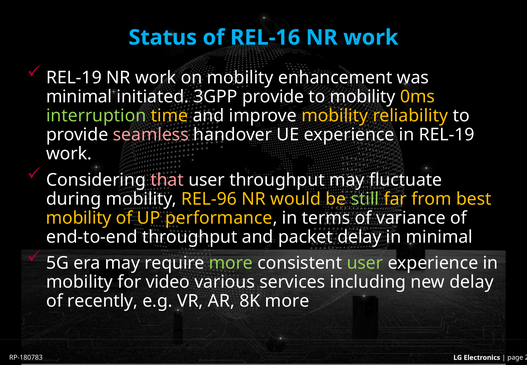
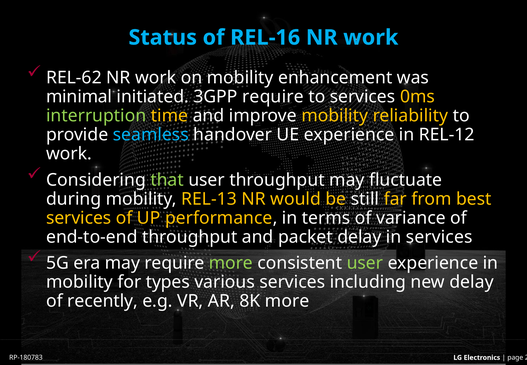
REL-19 at (74, 78): REL-19 -> REL-62
3GPP provide: provide -> require
to mobility: mobility -> services
seamless colour: pink -> light blue
in REL-19: REL-19 -> REL-12
that colour: pink -> light green
REL-96: REL-96 -> REL-13
still colour: light green -> white
mobility at (79, 218): mobility -> services
in minimal: minimal -> services
video: video -> types
